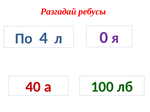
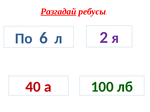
Разгадай underline: none -> present
4: 4 -> 6
0: 0 -> 2
